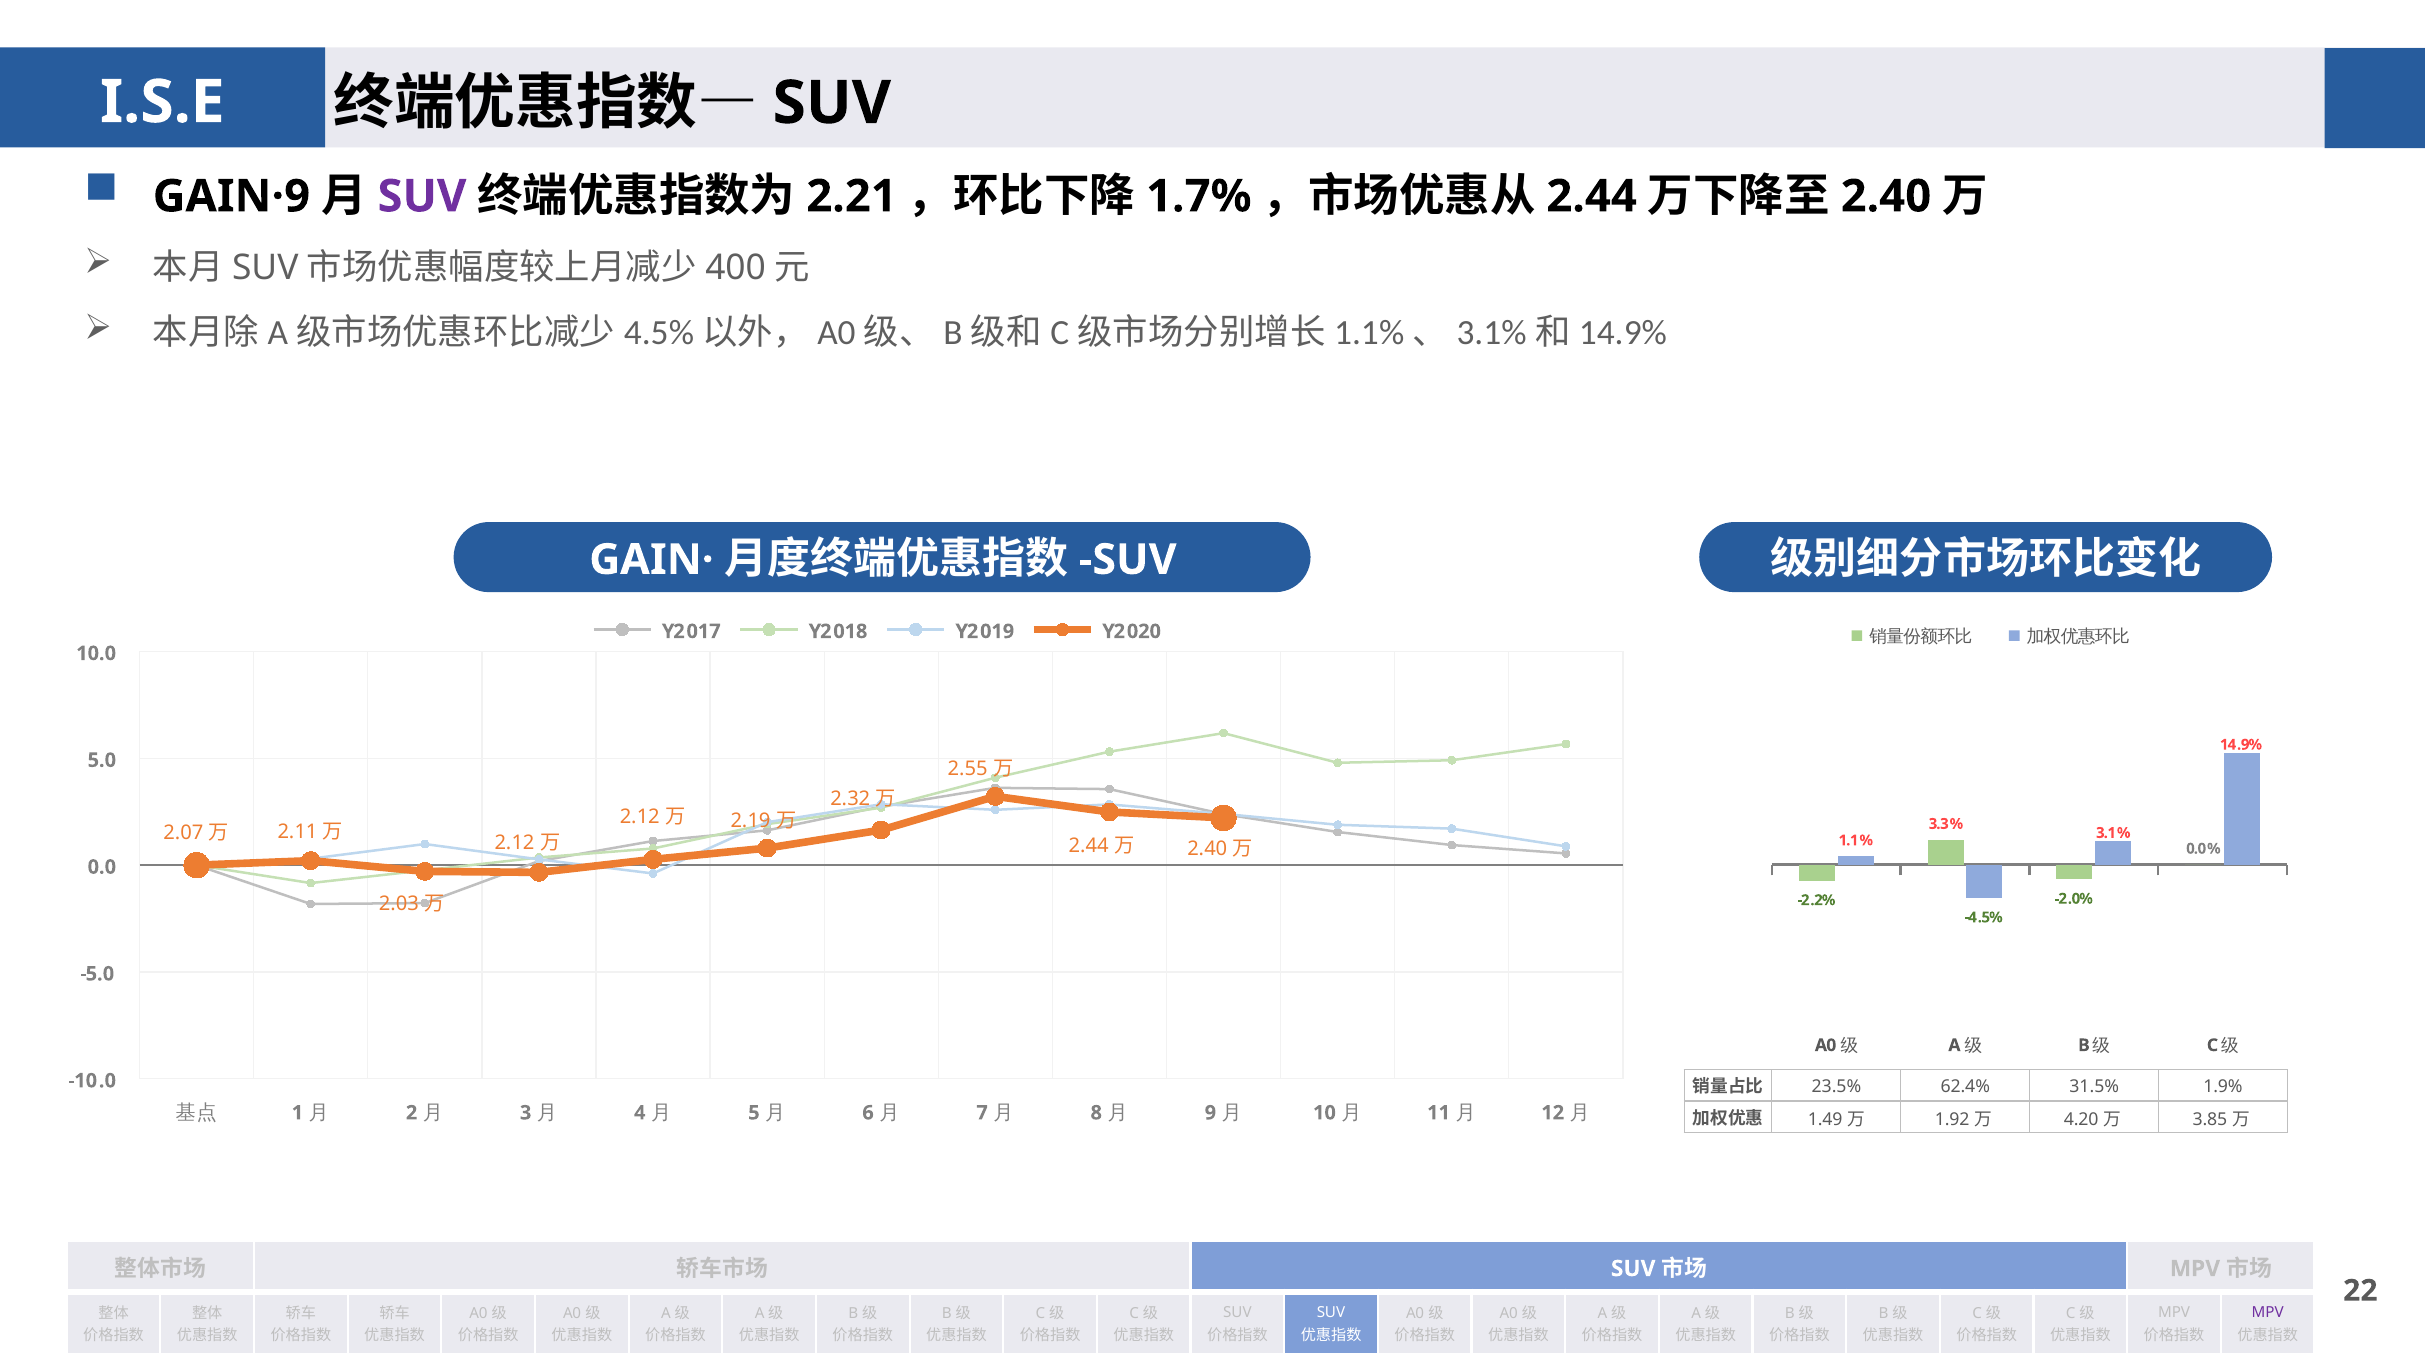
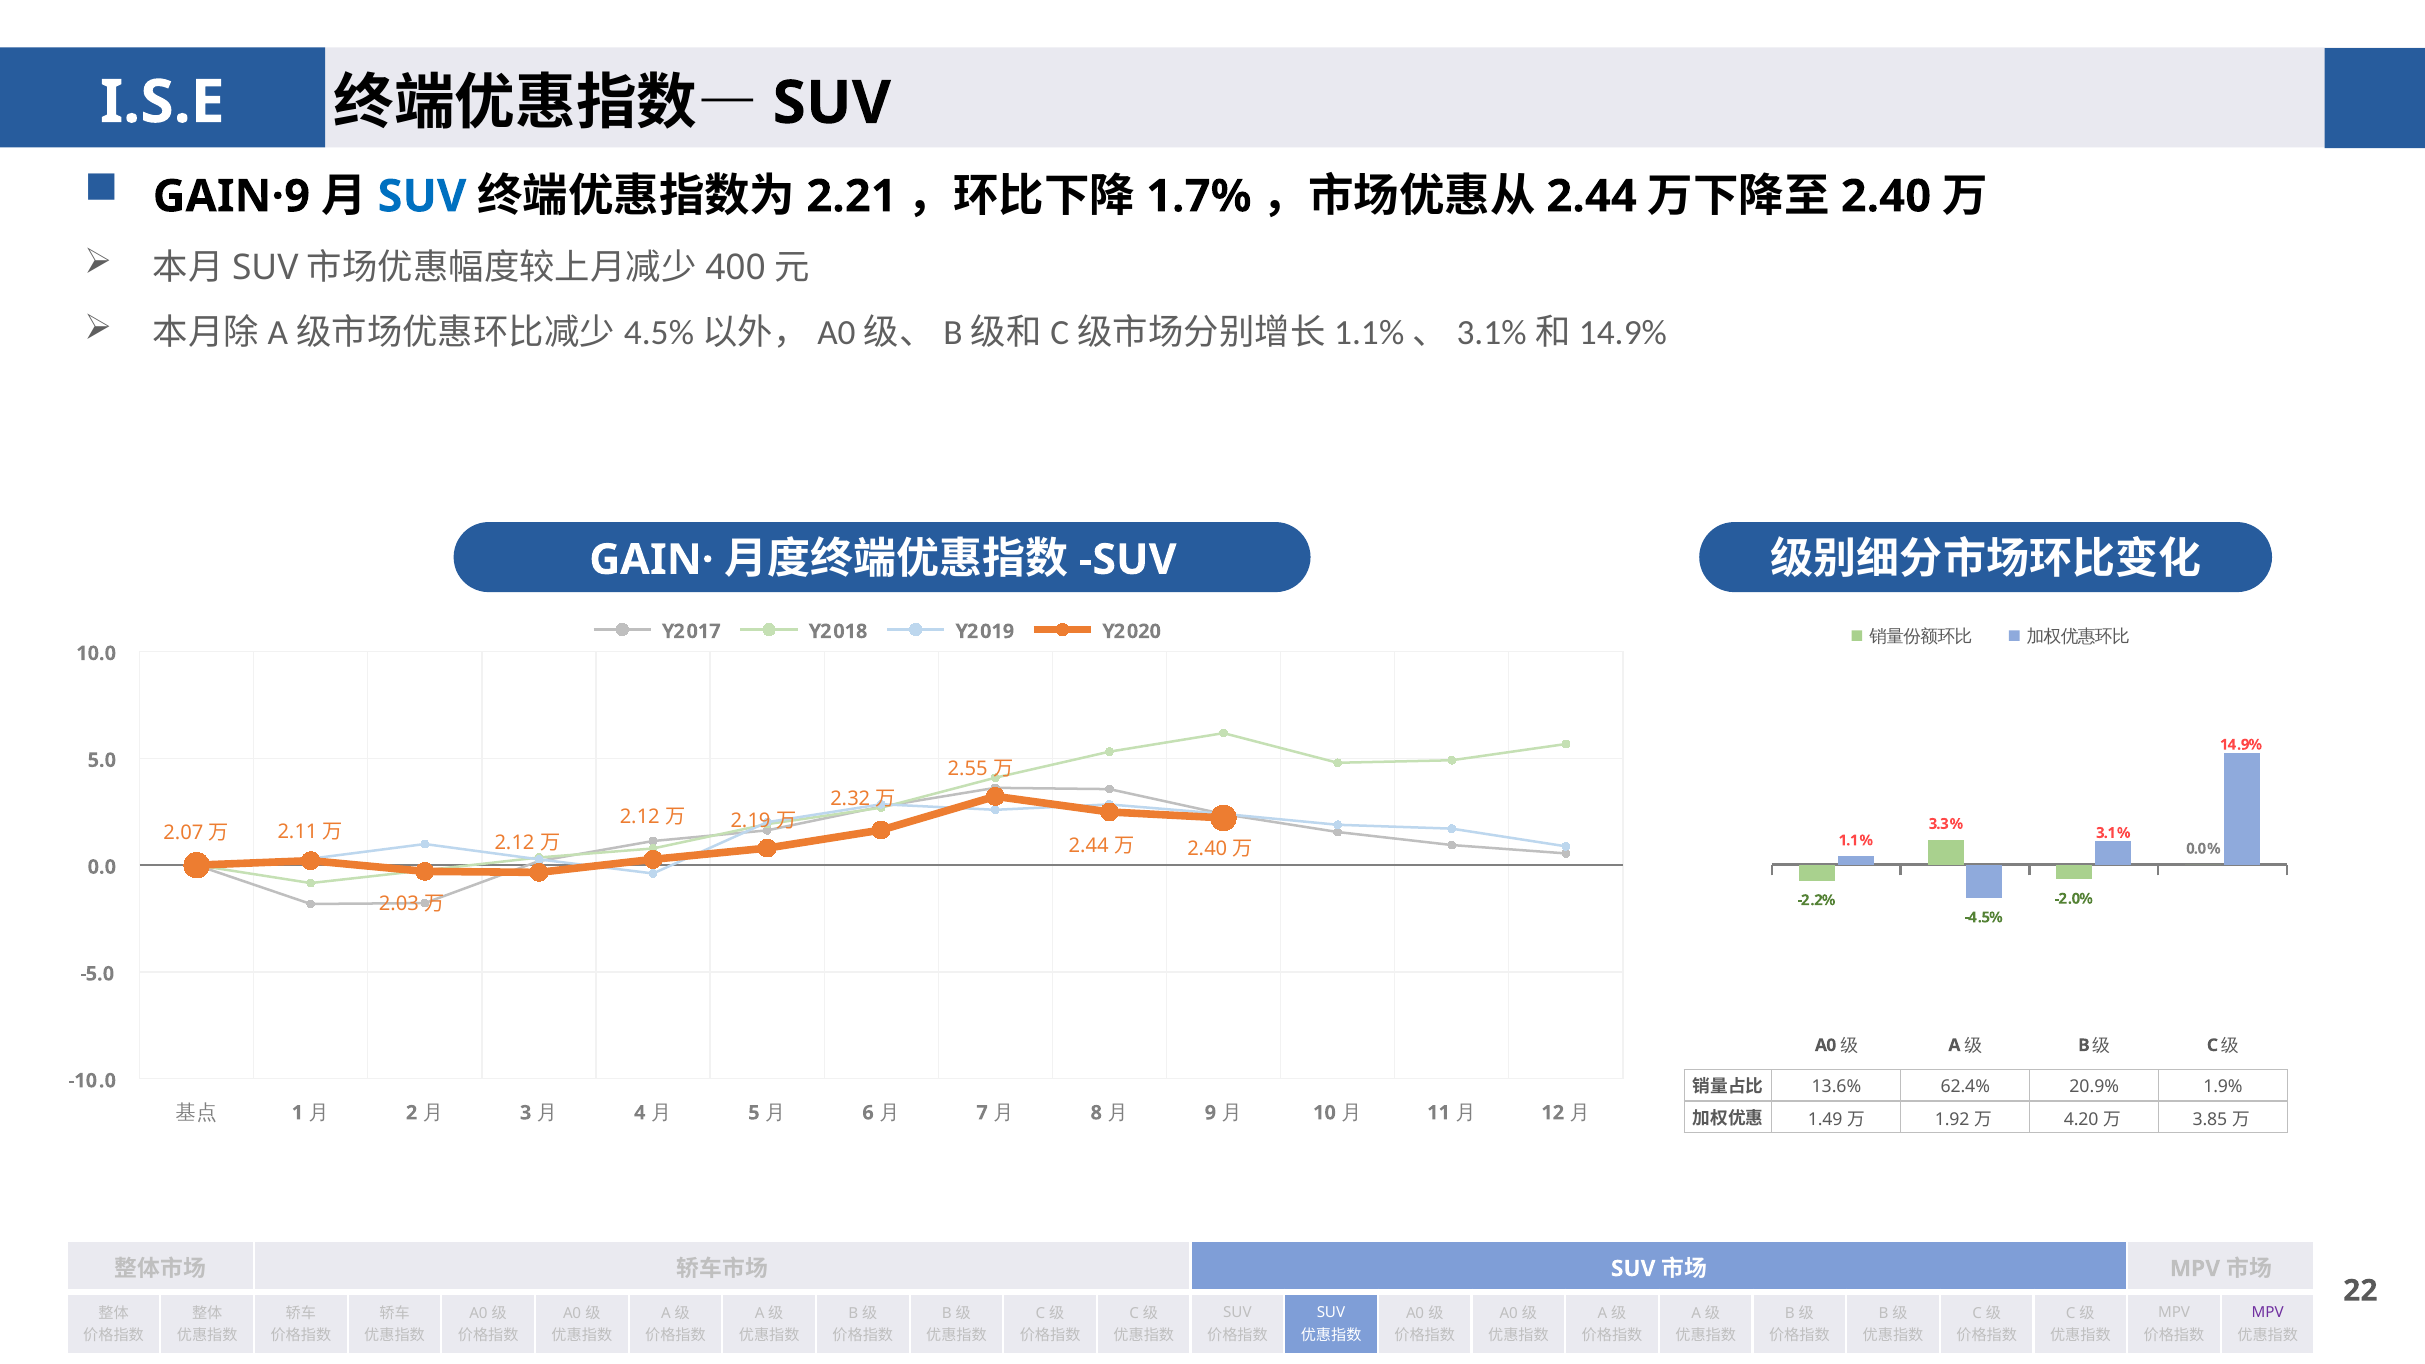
SUV at (422, 196) colour: purple -> blue
23.5%: 23.5% -> 13.6%
31.5%: 31.5% -> 20.9%
